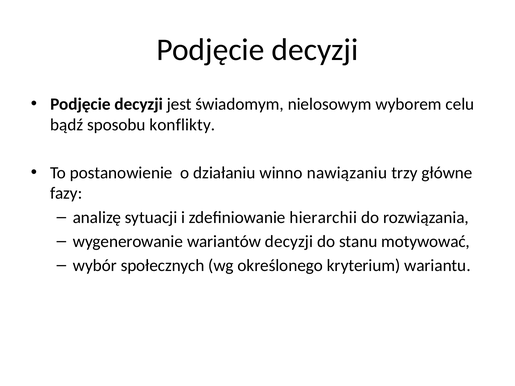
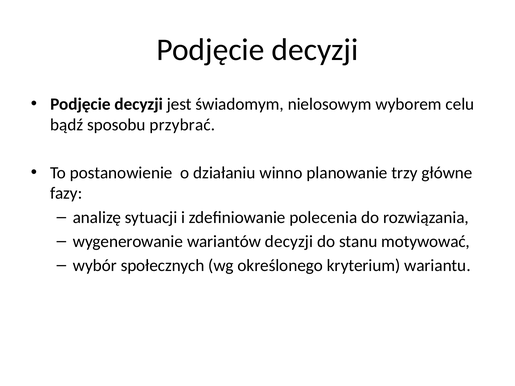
konflikty: konflikty -> przybrać
nawiązaniu: nawiązaniu -> planowanie
hierarchii: hierarchii -> polecenia
